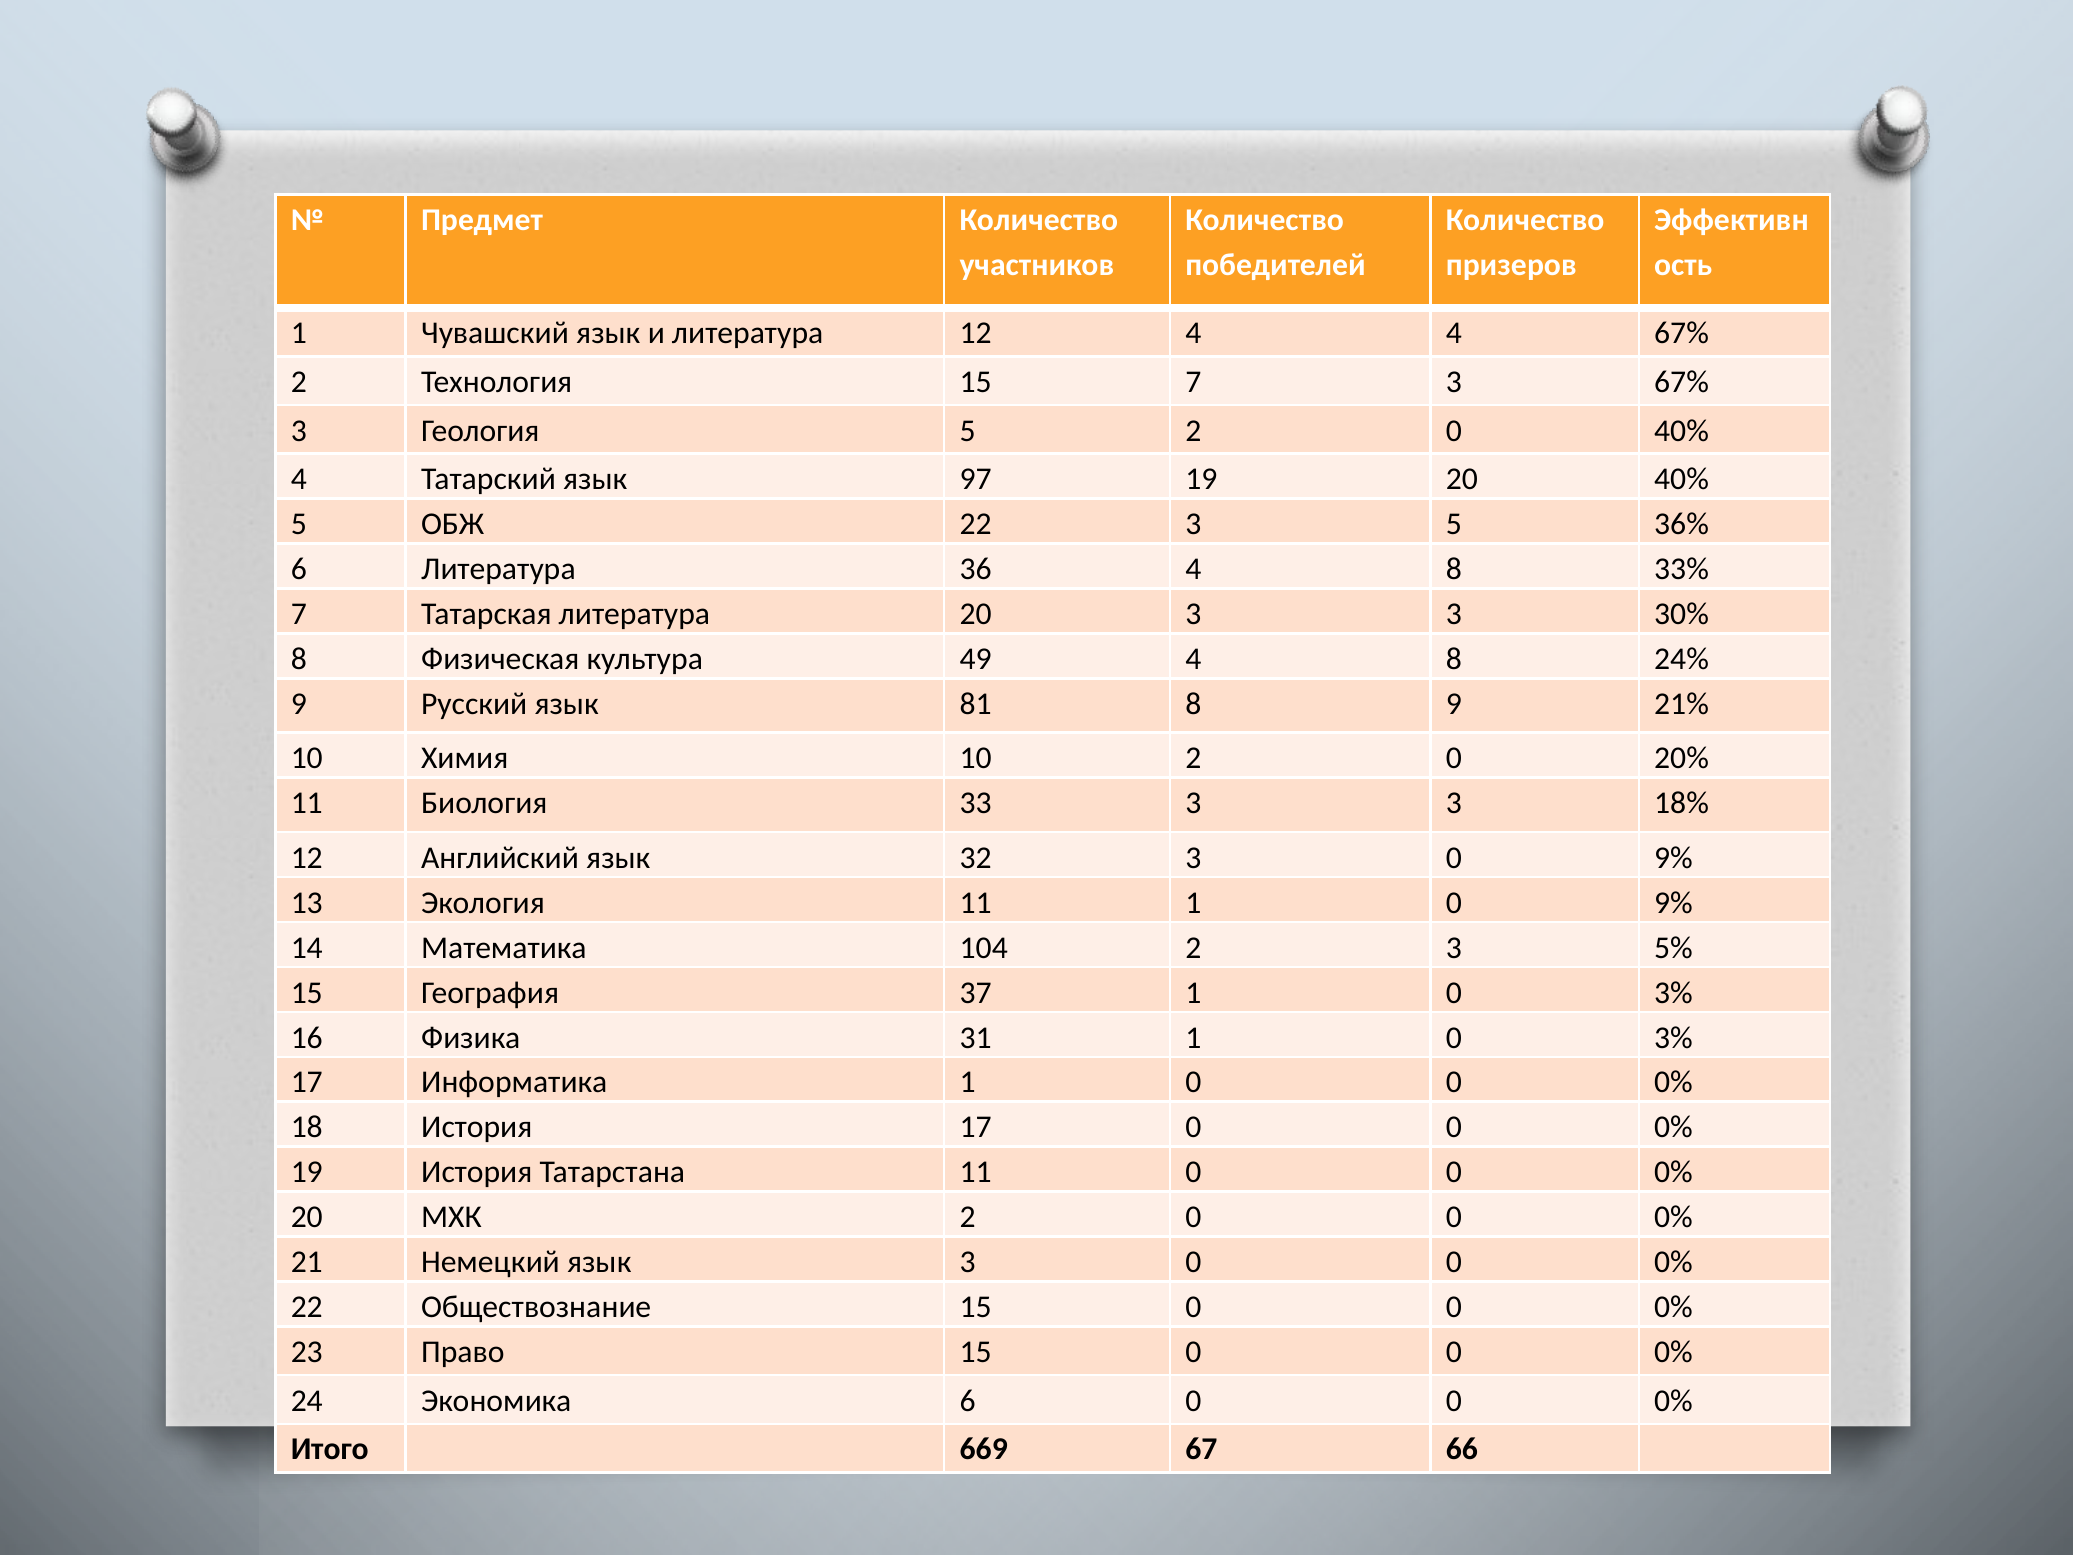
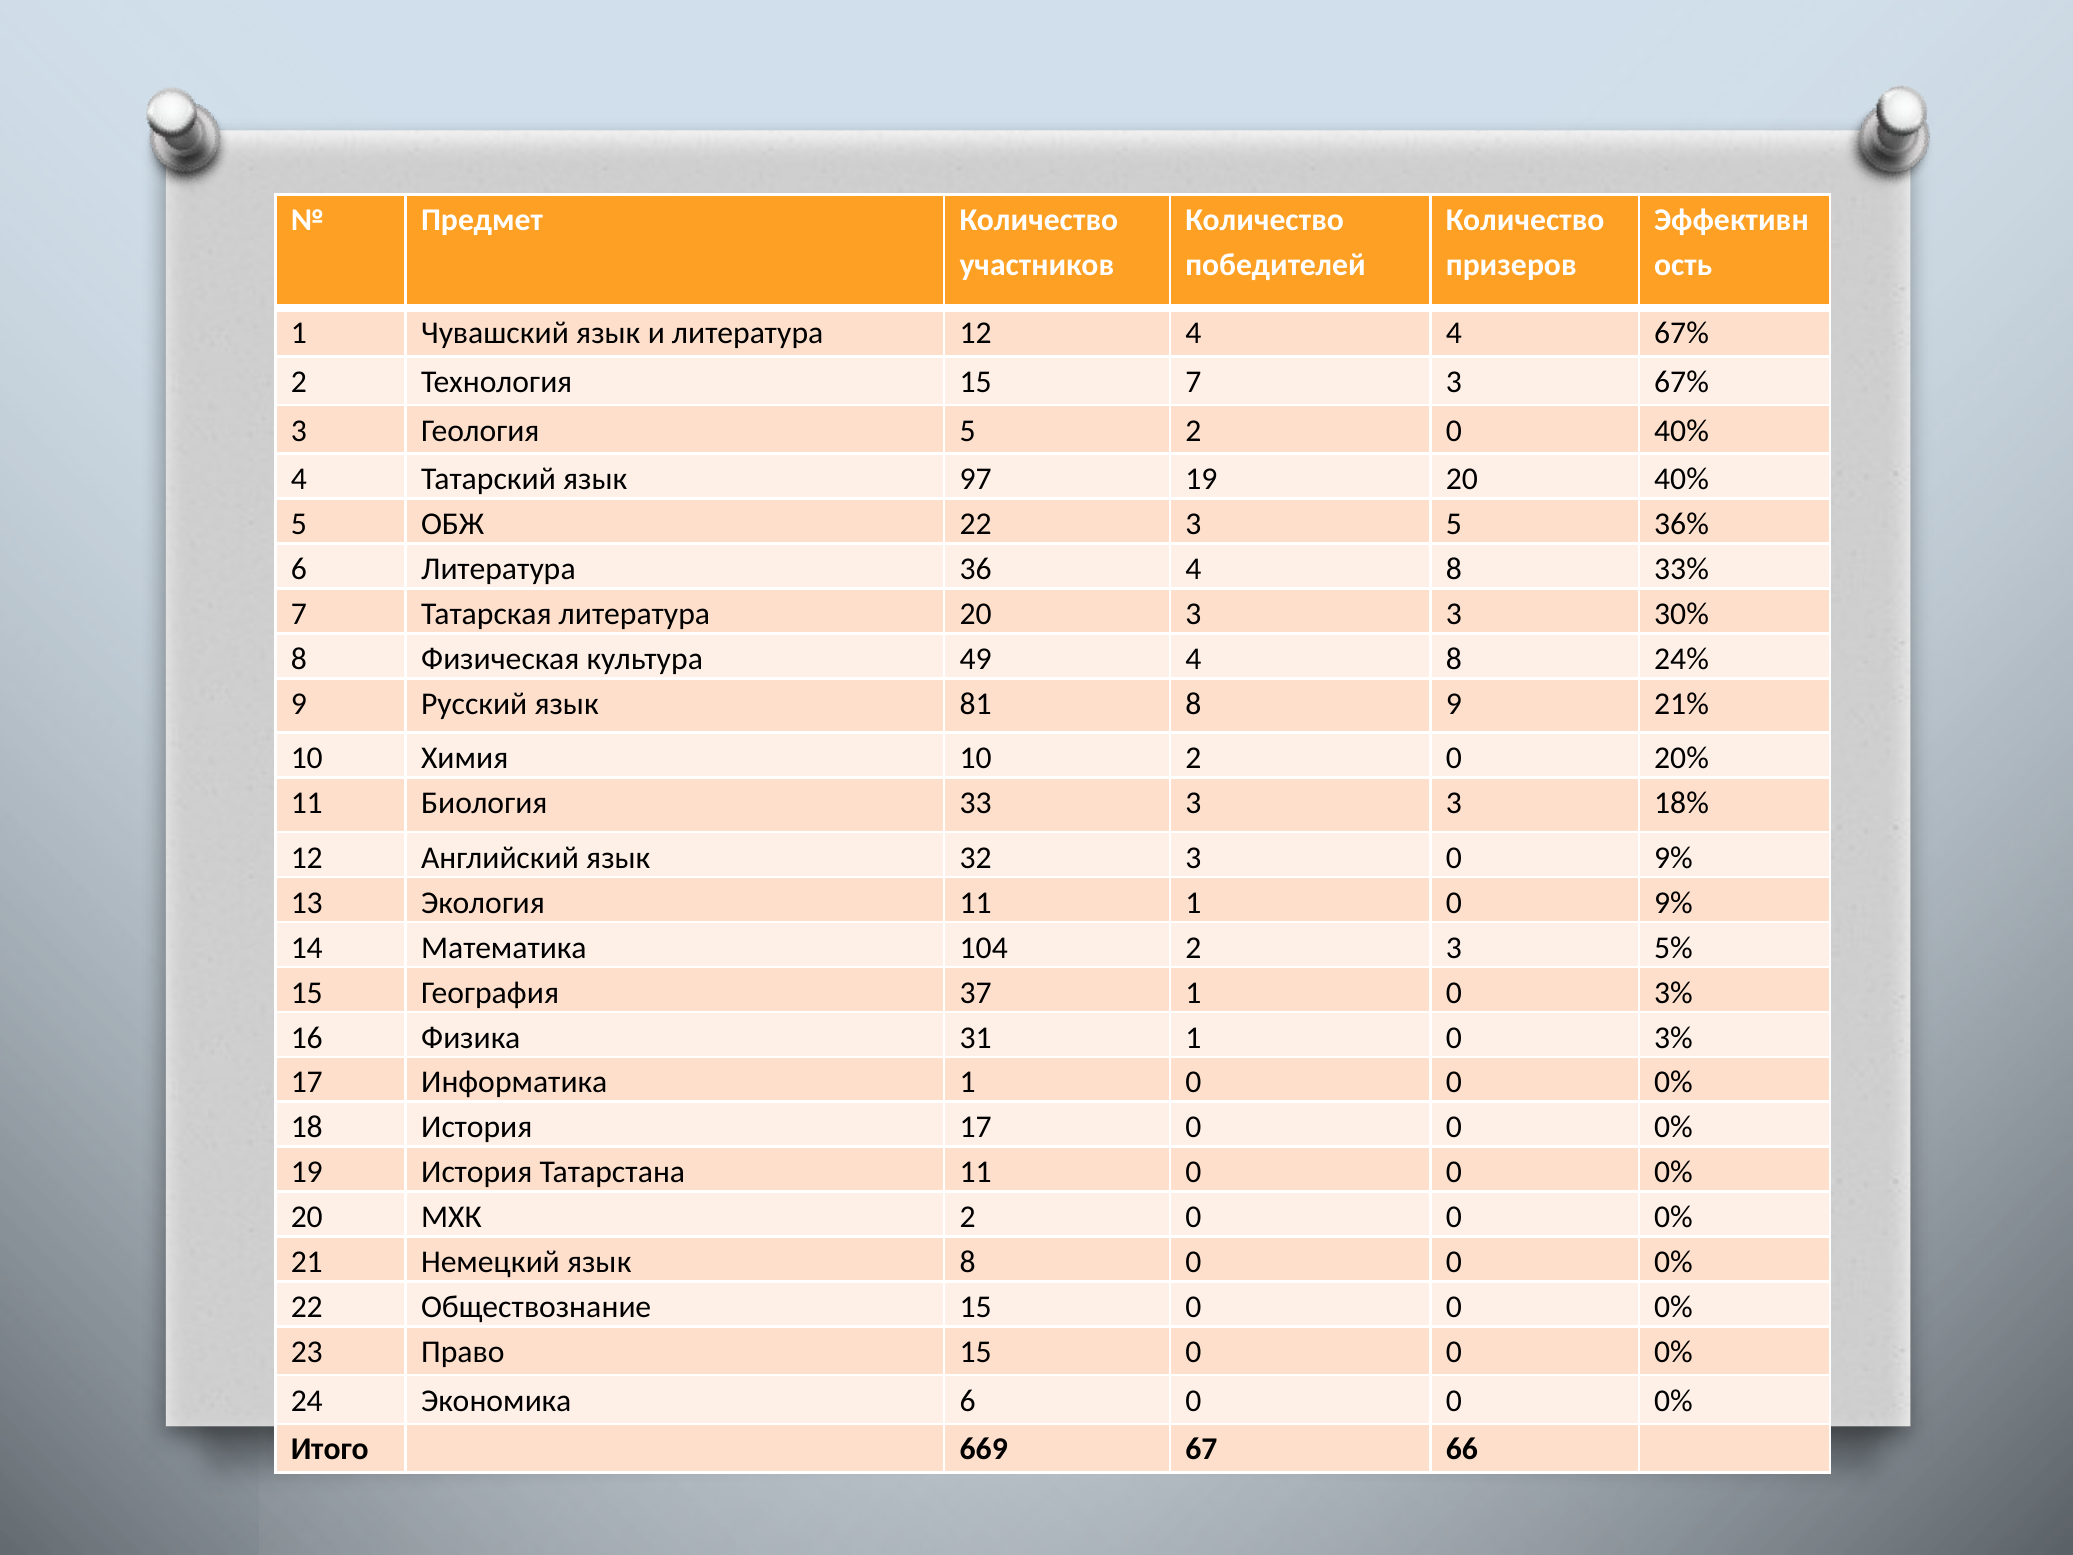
язык 3: 3 -> 8
